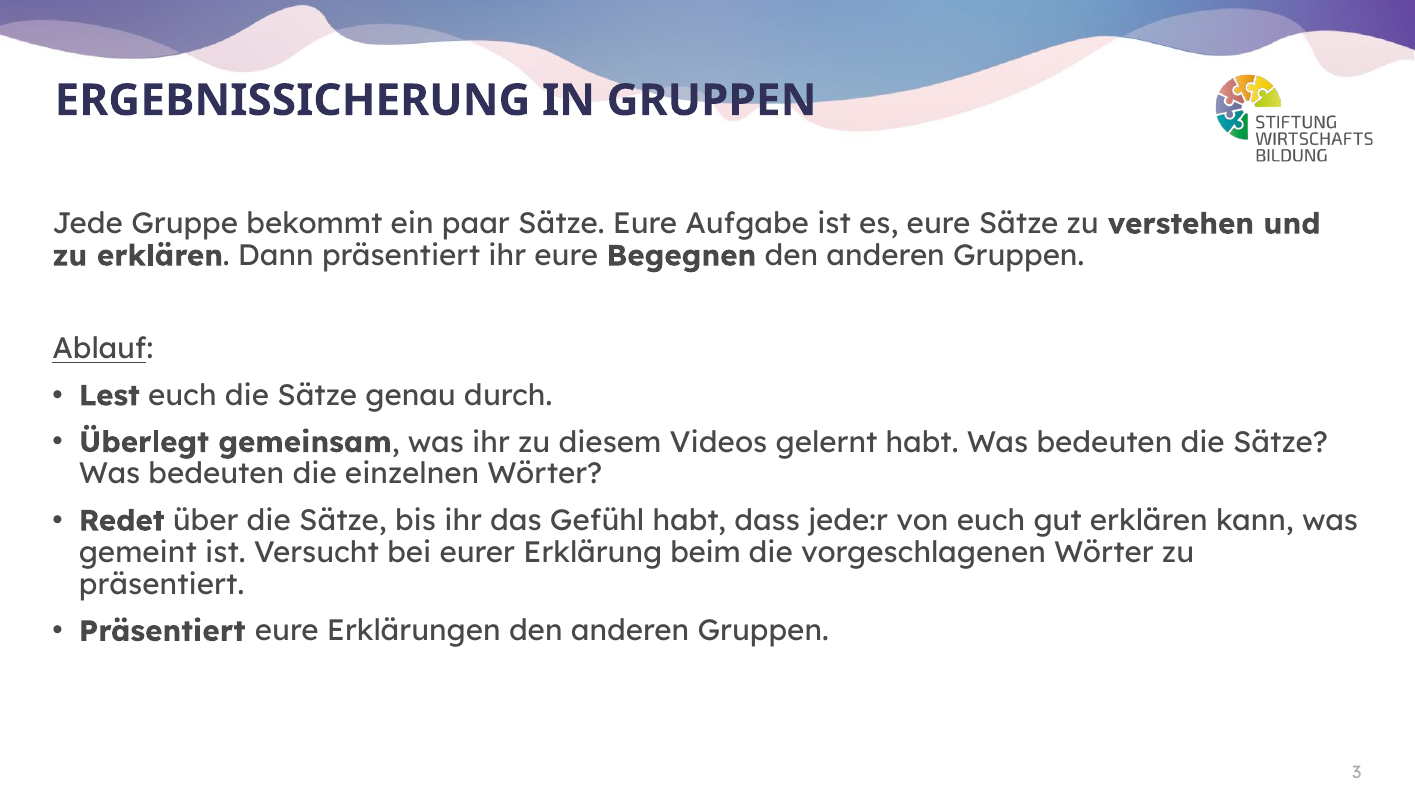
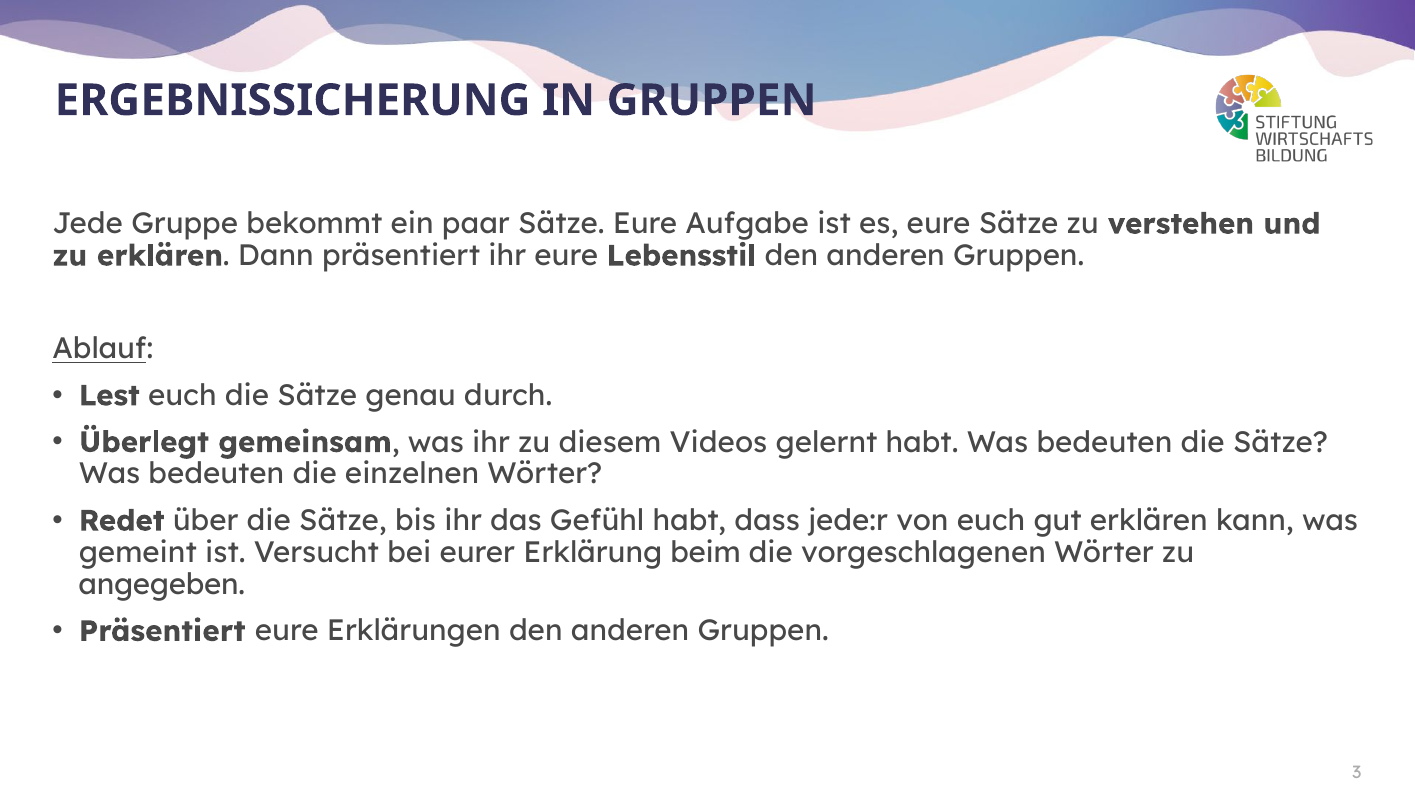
Begegnen: Begegnen -> Lebensstil
präsentiert at (162, 585): präsentiert -> angegeben
